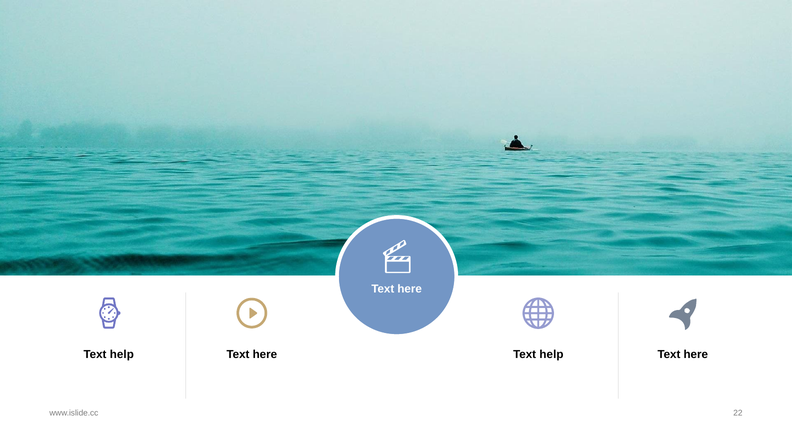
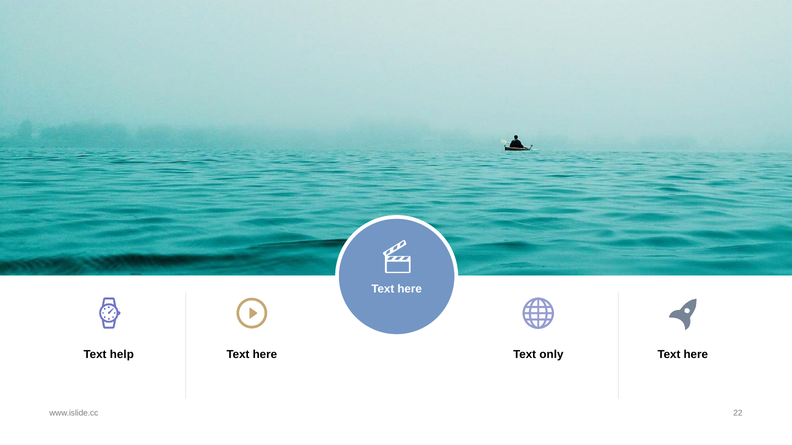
help at (551, 355): help -> only
